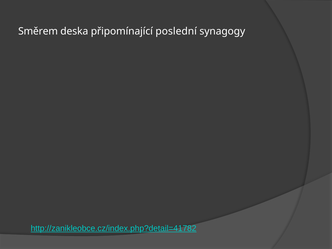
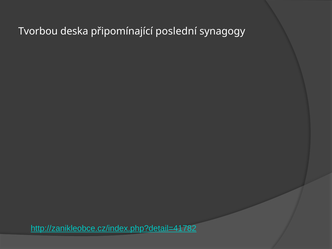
Směrem: Směrem -> Tvorbou
